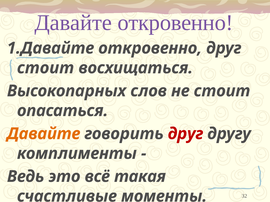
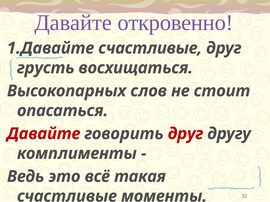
1.Давайте откровенно: откровенно -> счастливые
стоит at (46, 68): стоит -> грусть
Давайте at (44, 134) colour: orange -> red
